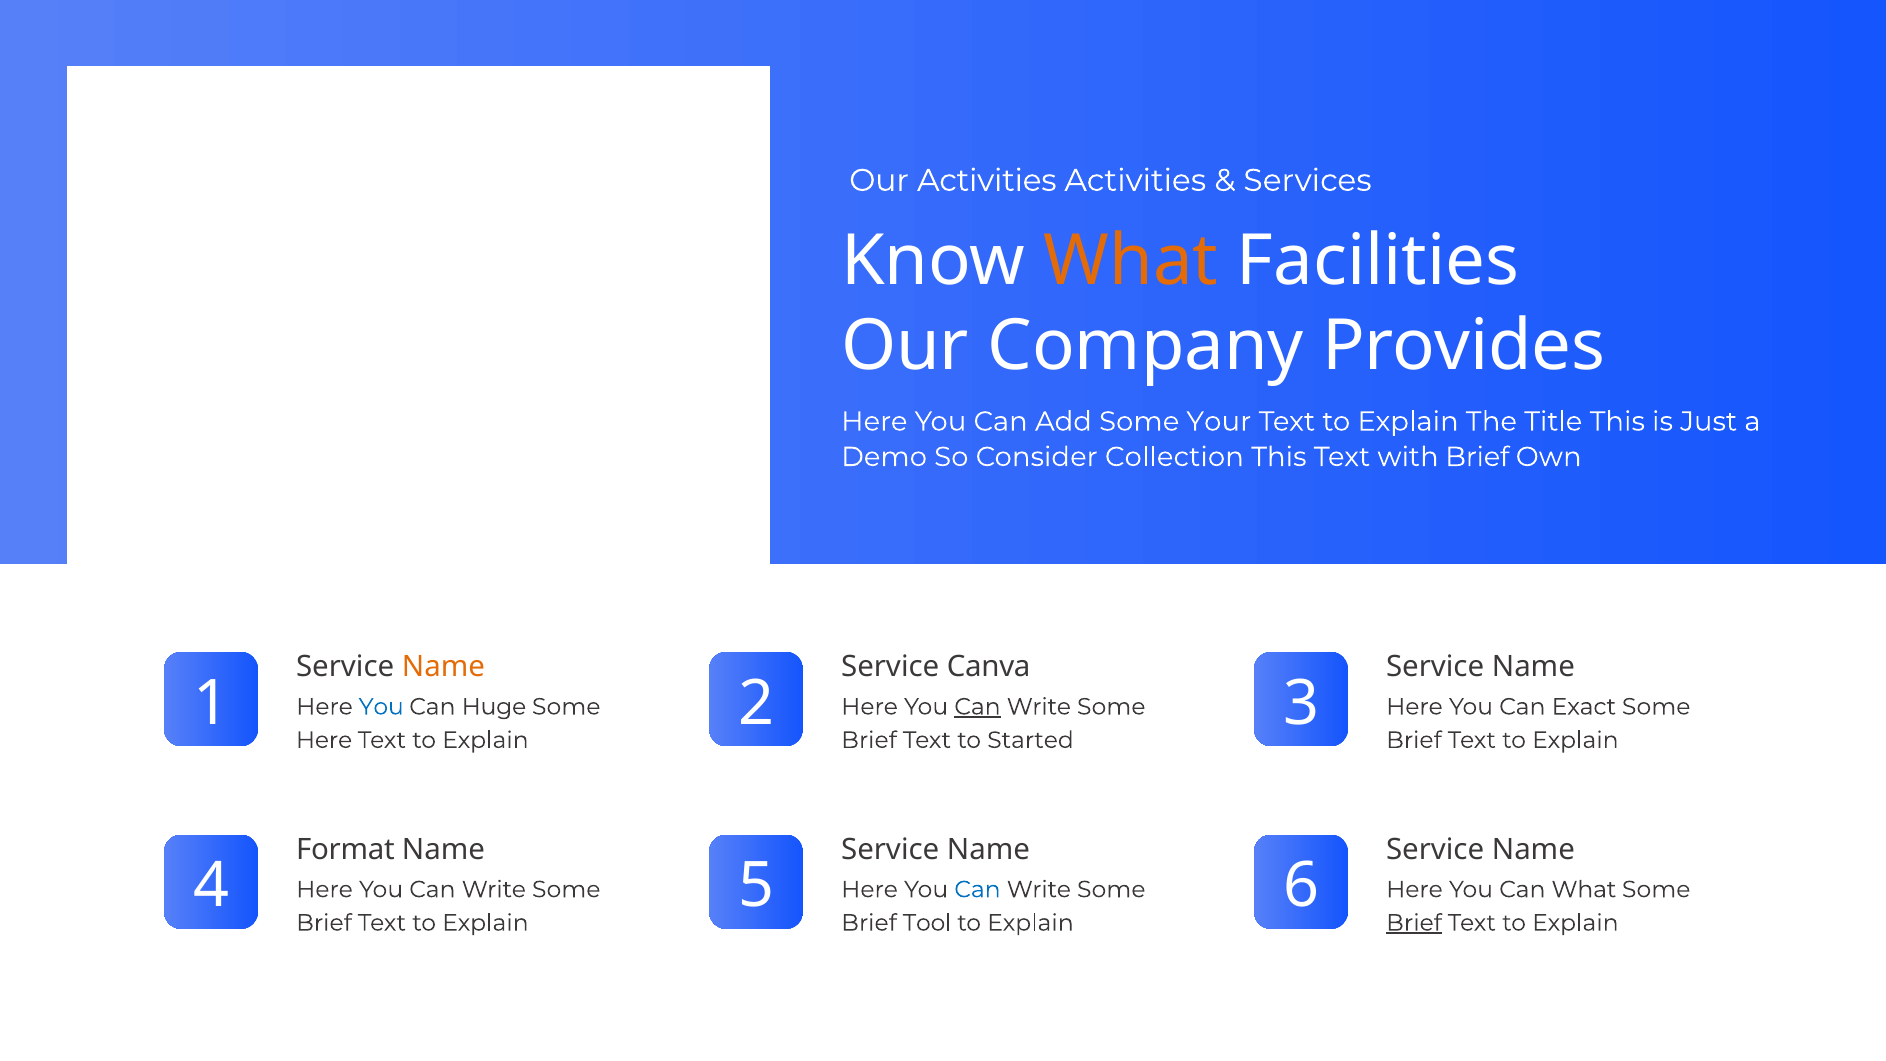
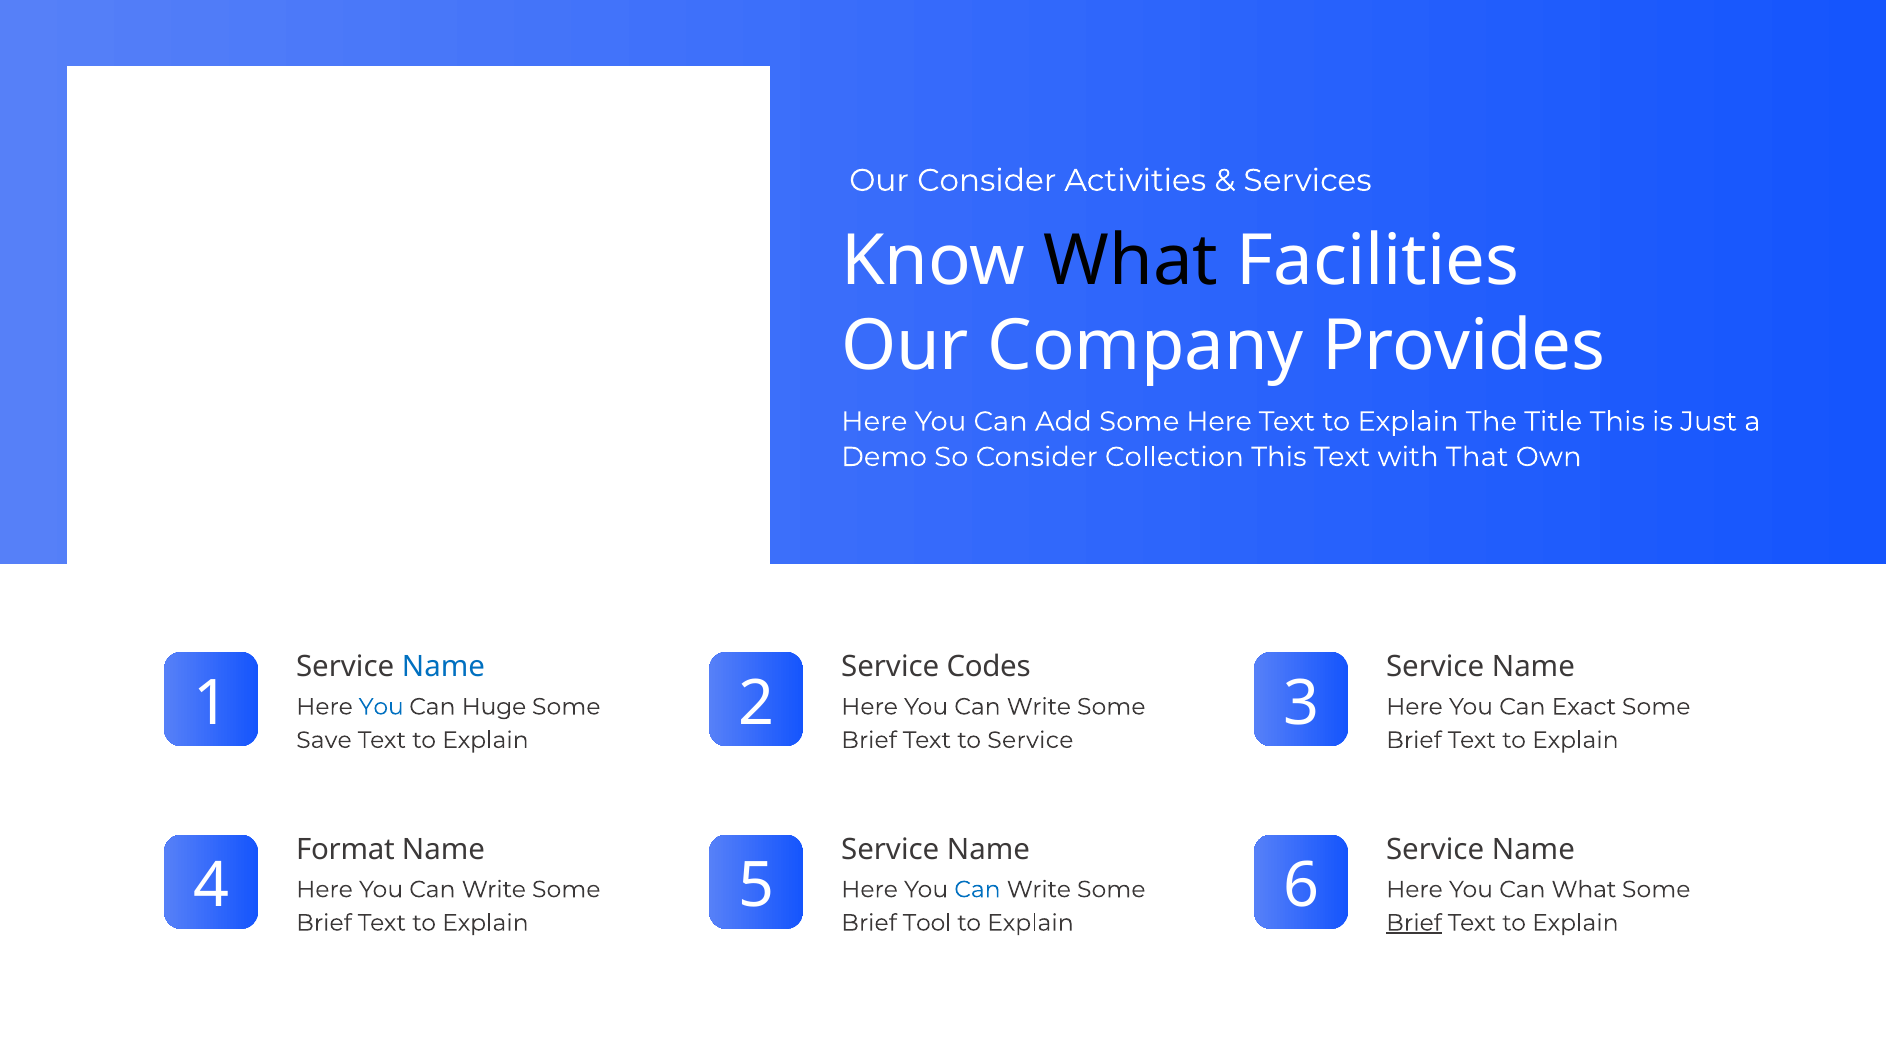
Our Activities: Activities -> Consider
What at (1131, 261) colour: orange -> black
Some Your: Your -> Here
with Brief: Brief -> That
Name at (443, 667) colour: orange -> blue
Canva: Canva -> Codes
Can at (977, 707) underline: present -> none
Here at (324, 740): Here -> Save
to Started: Started -> Service
